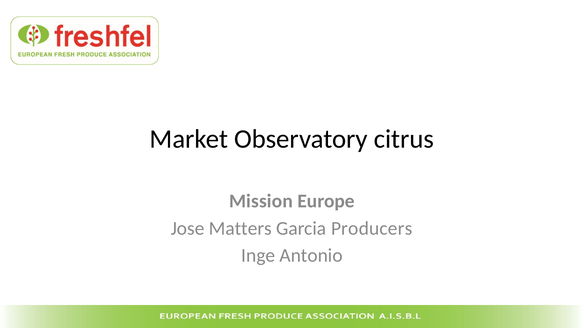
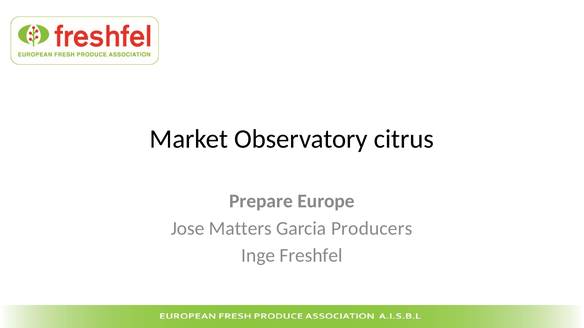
Mission: Mission -> Prepare
Antonio: Antonio -> Freshfel
